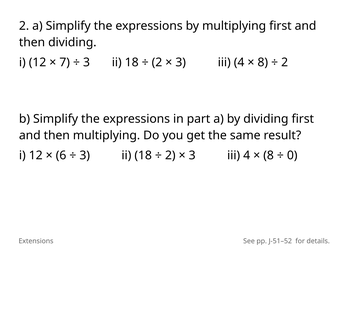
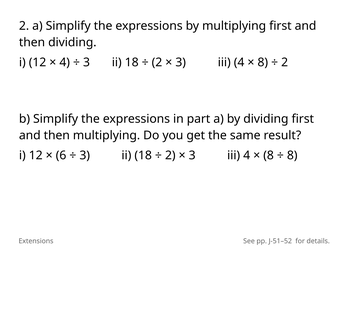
7 at (65, 62): 7 -> 4
0 at (292, 155): 0 -> 8
